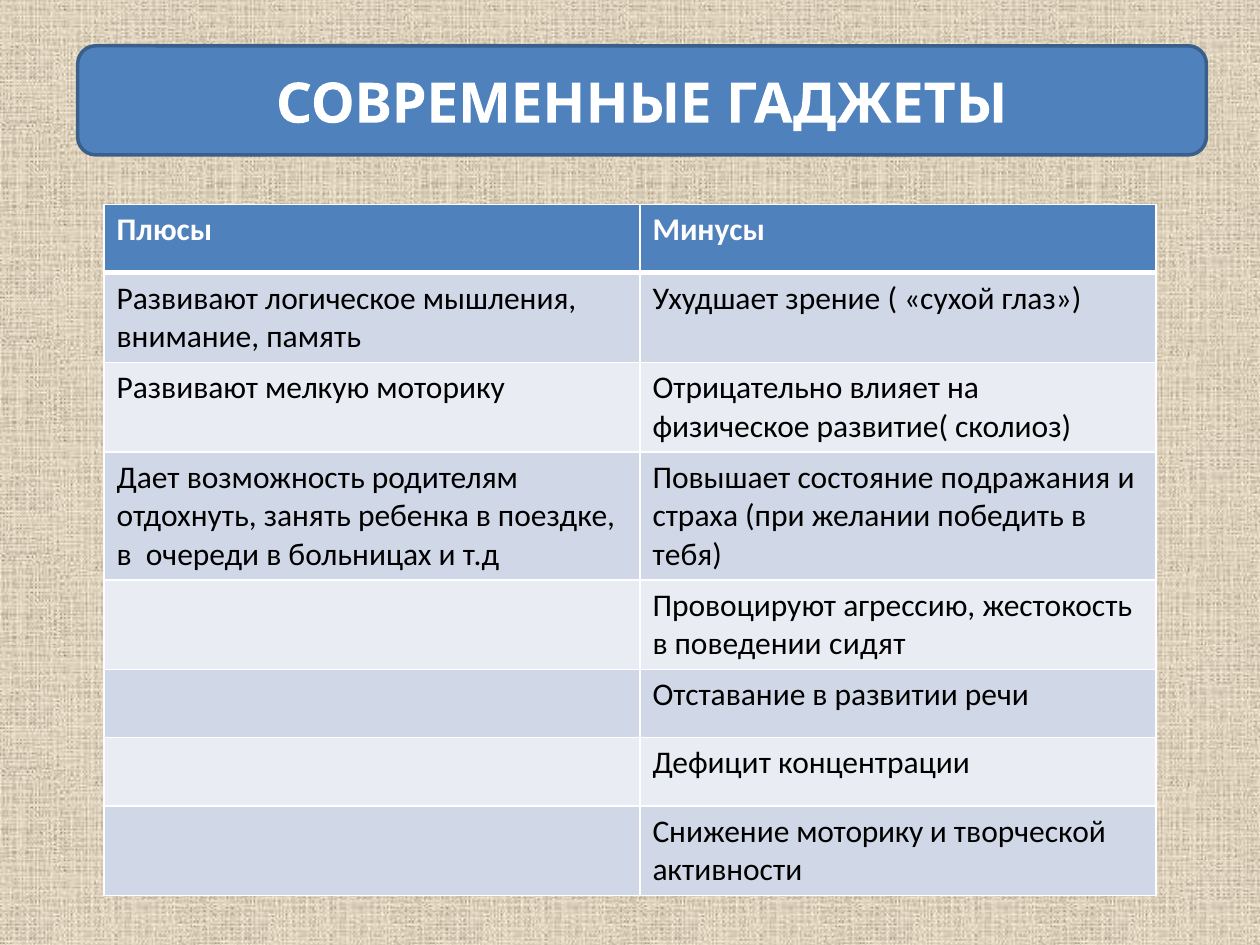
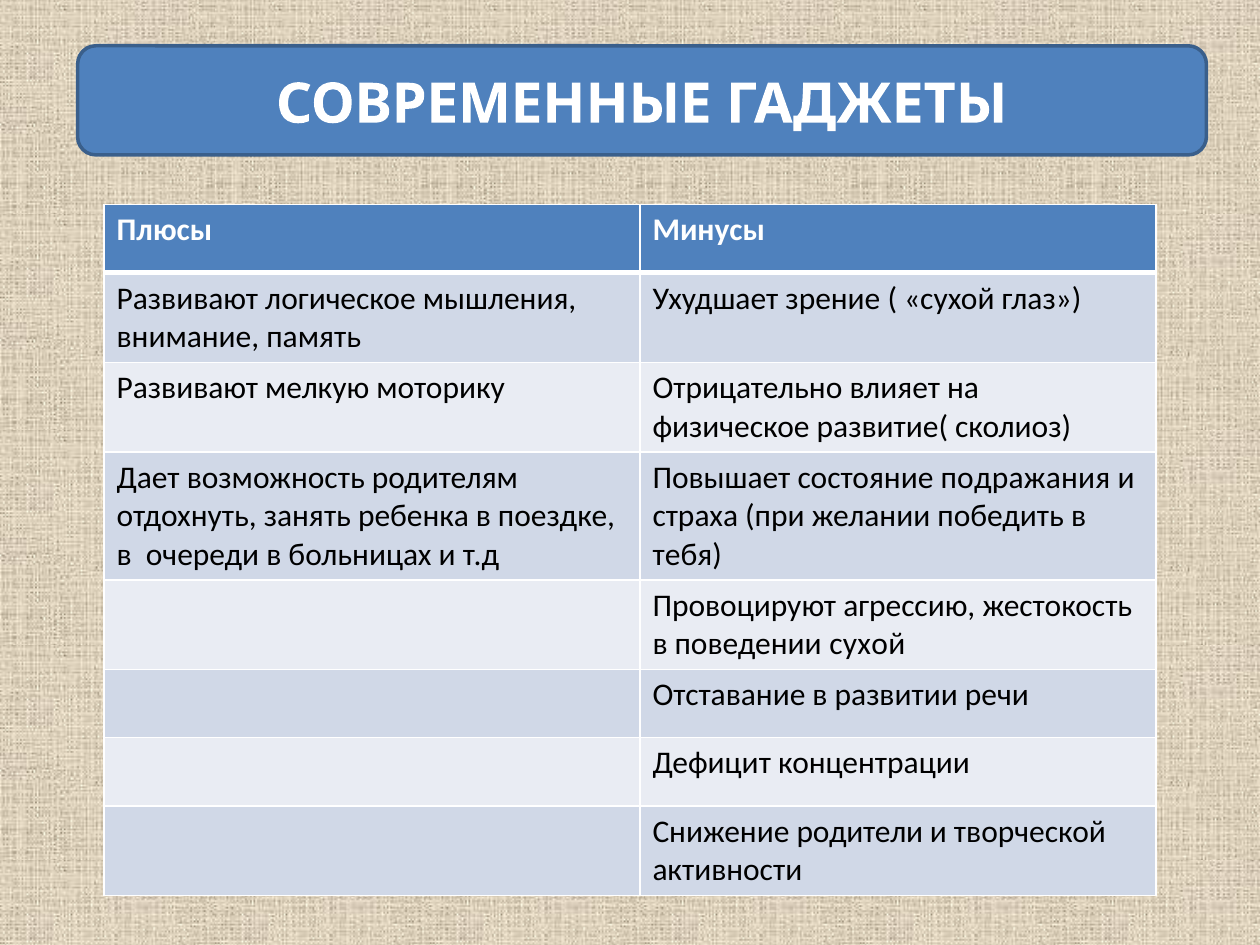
поведении сидят: сидят -> сухой
Снижение моторику: моторику -> родители
